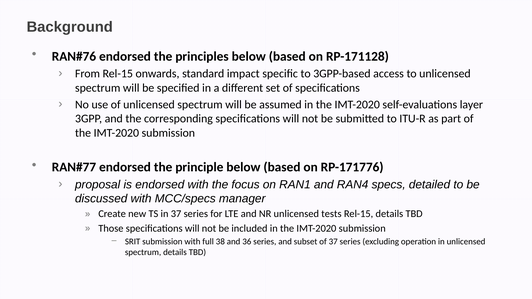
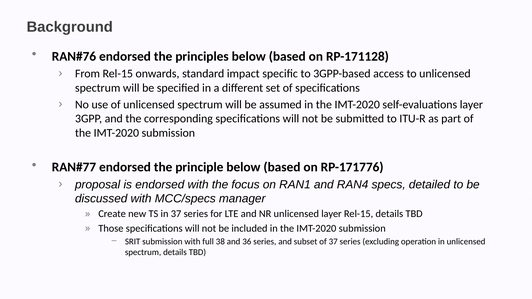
unlicensed tests: tests -> layer
